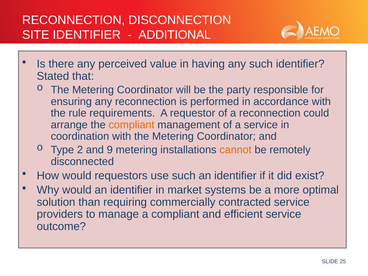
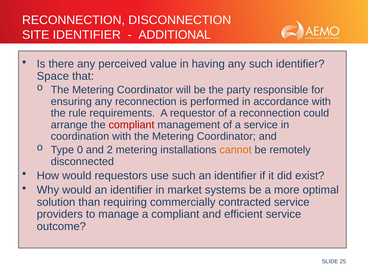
Stated: Stated -> Space
compliant at (132, 125) colour: orange -> red
2: 2 -> 0
9: 9 -> 2
